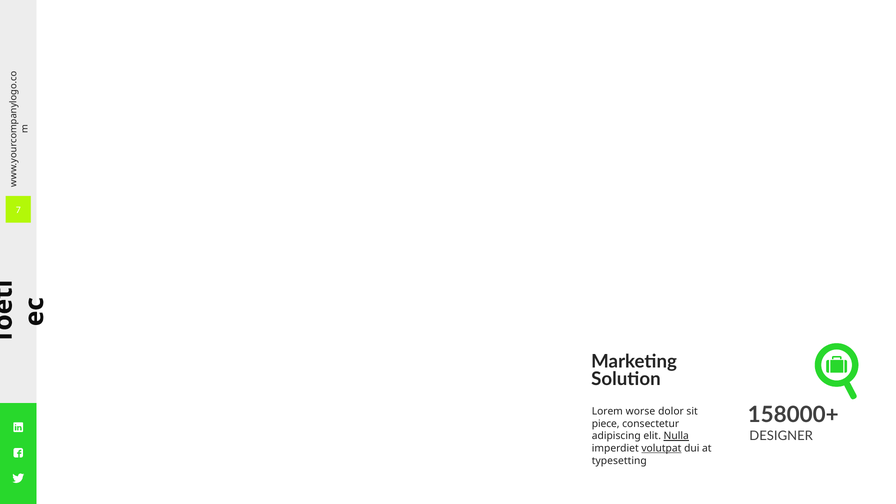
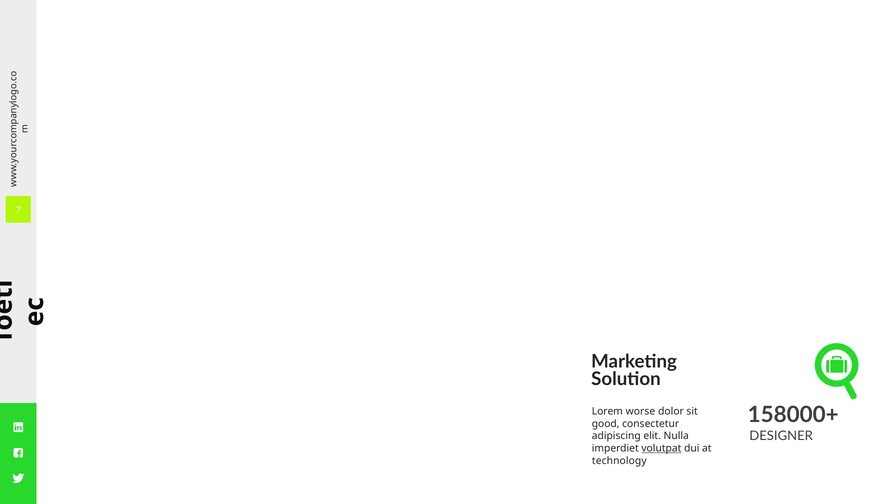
piece: piece -> good
Nulla underline: present -> none
typesetting: typesetting -> technology
